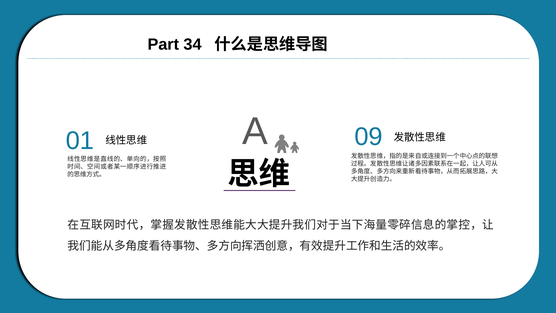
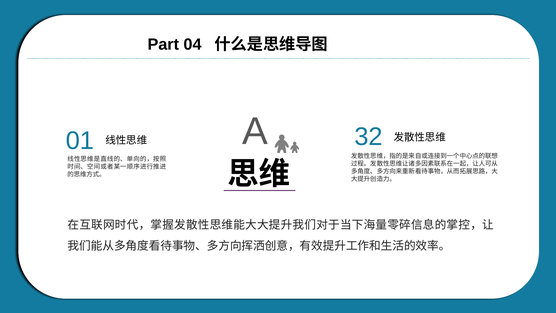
34: 34 -> 04
09: 09 -> 32
